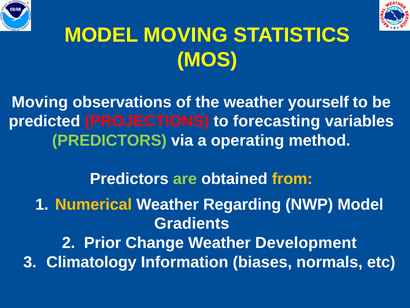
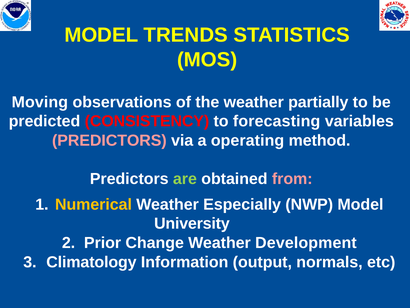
MODEL MOVING: MOVING -> TRENDS
yourself: yourself -> partially
PROJECTIONS: PROJECTIONS -> CONSISTENCY
PREDICTORS at (109, 140) colour: light green -> pink
from colour: yellow -> pink
Regarding: Regarding -> Especially
Gradients: Gradients -> University
biases: biases -> output
